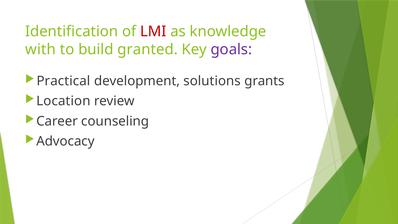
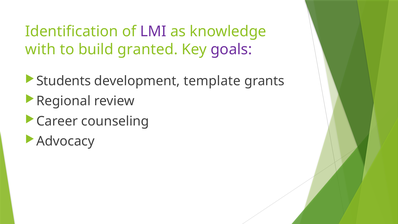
LMI colour: red -> purple
Practical: Practical -> Students
solutions: solutions -> template
Location: Location -> Regional
